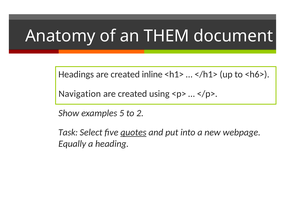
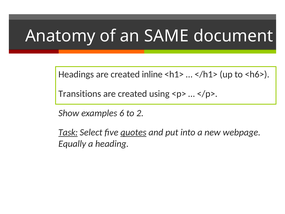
THEM: THEM -> SAME
Navigation: Navigation -> Transitions
5: 5 -> 6
Task underline: none -> present
